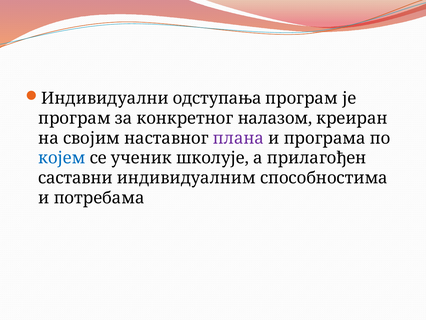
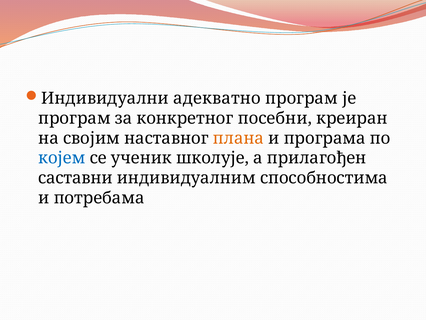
одступања: одступања -> адекватно
налазом: налазом -> посебни
плана colour: purple -> orange
